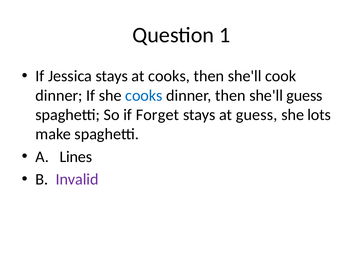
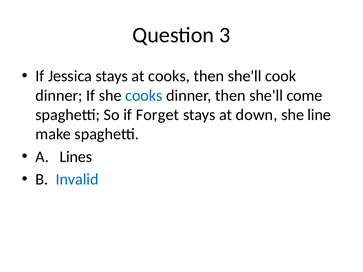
1: 1 -> 3
she'll guess: guess -> come
at guess: guess -> down
lots: lots -> line
Invalid colour: purple -> blue
